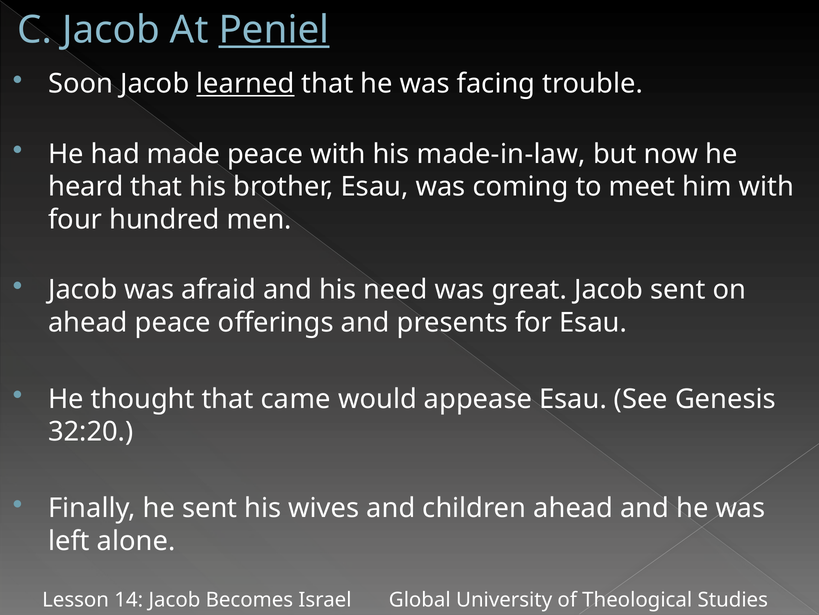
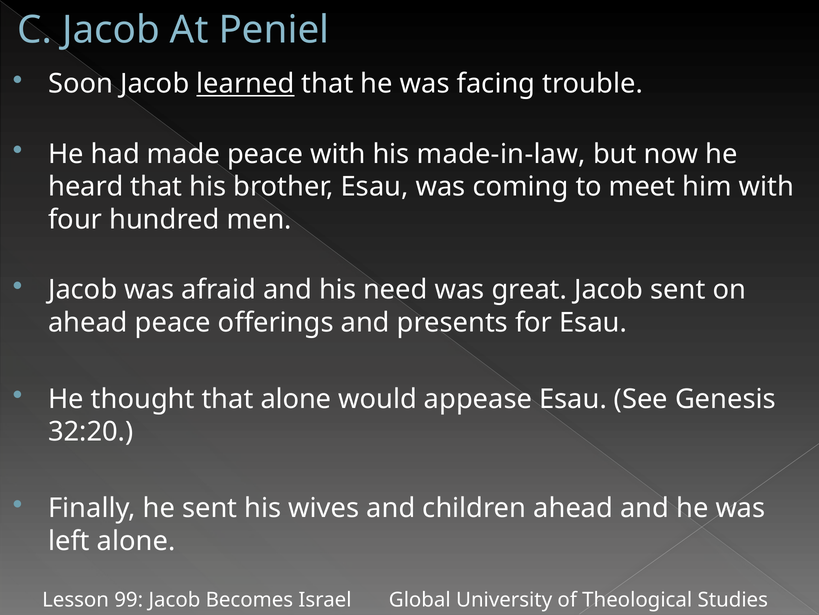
Peniel underline: present -> none
that came: came -> alone
14: 14 -> 99
